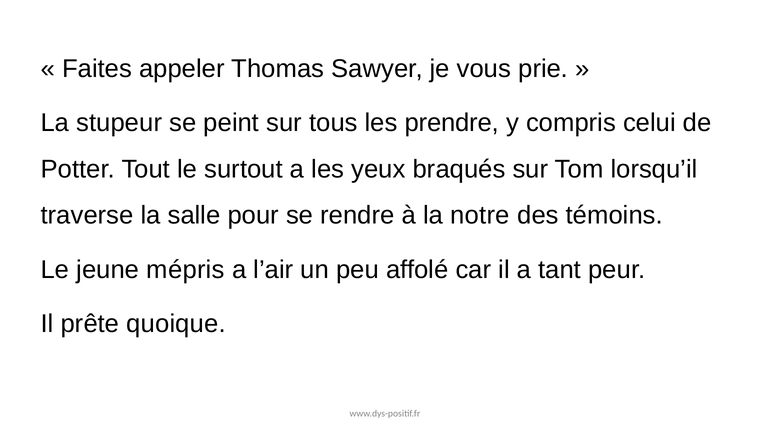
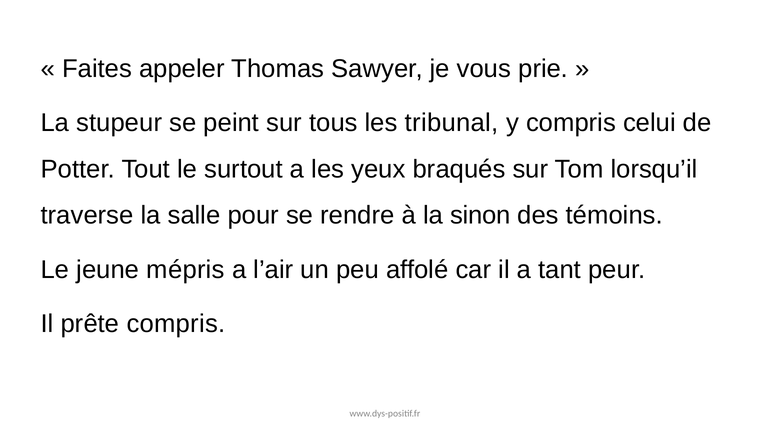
prendre: prendre -> tribunal
notre: notre -> sinon
prête quoique: quoique -> compris
